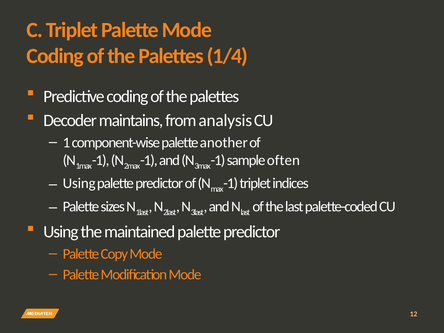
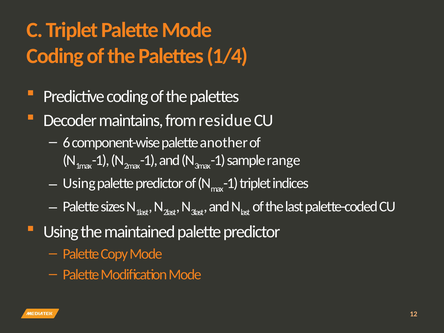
analysis: analysis -> residue
1: 1 -> 6
often: often -> range
